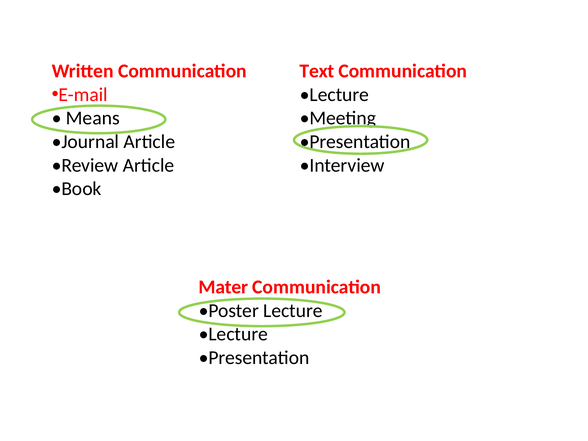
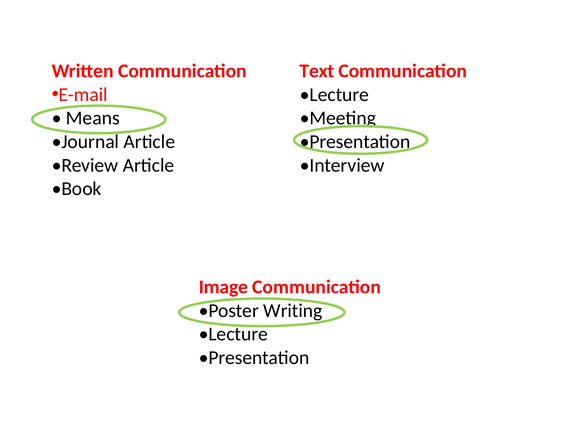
Mater: Mater -> Image
Poster Lecture: Lecture -> Writing
